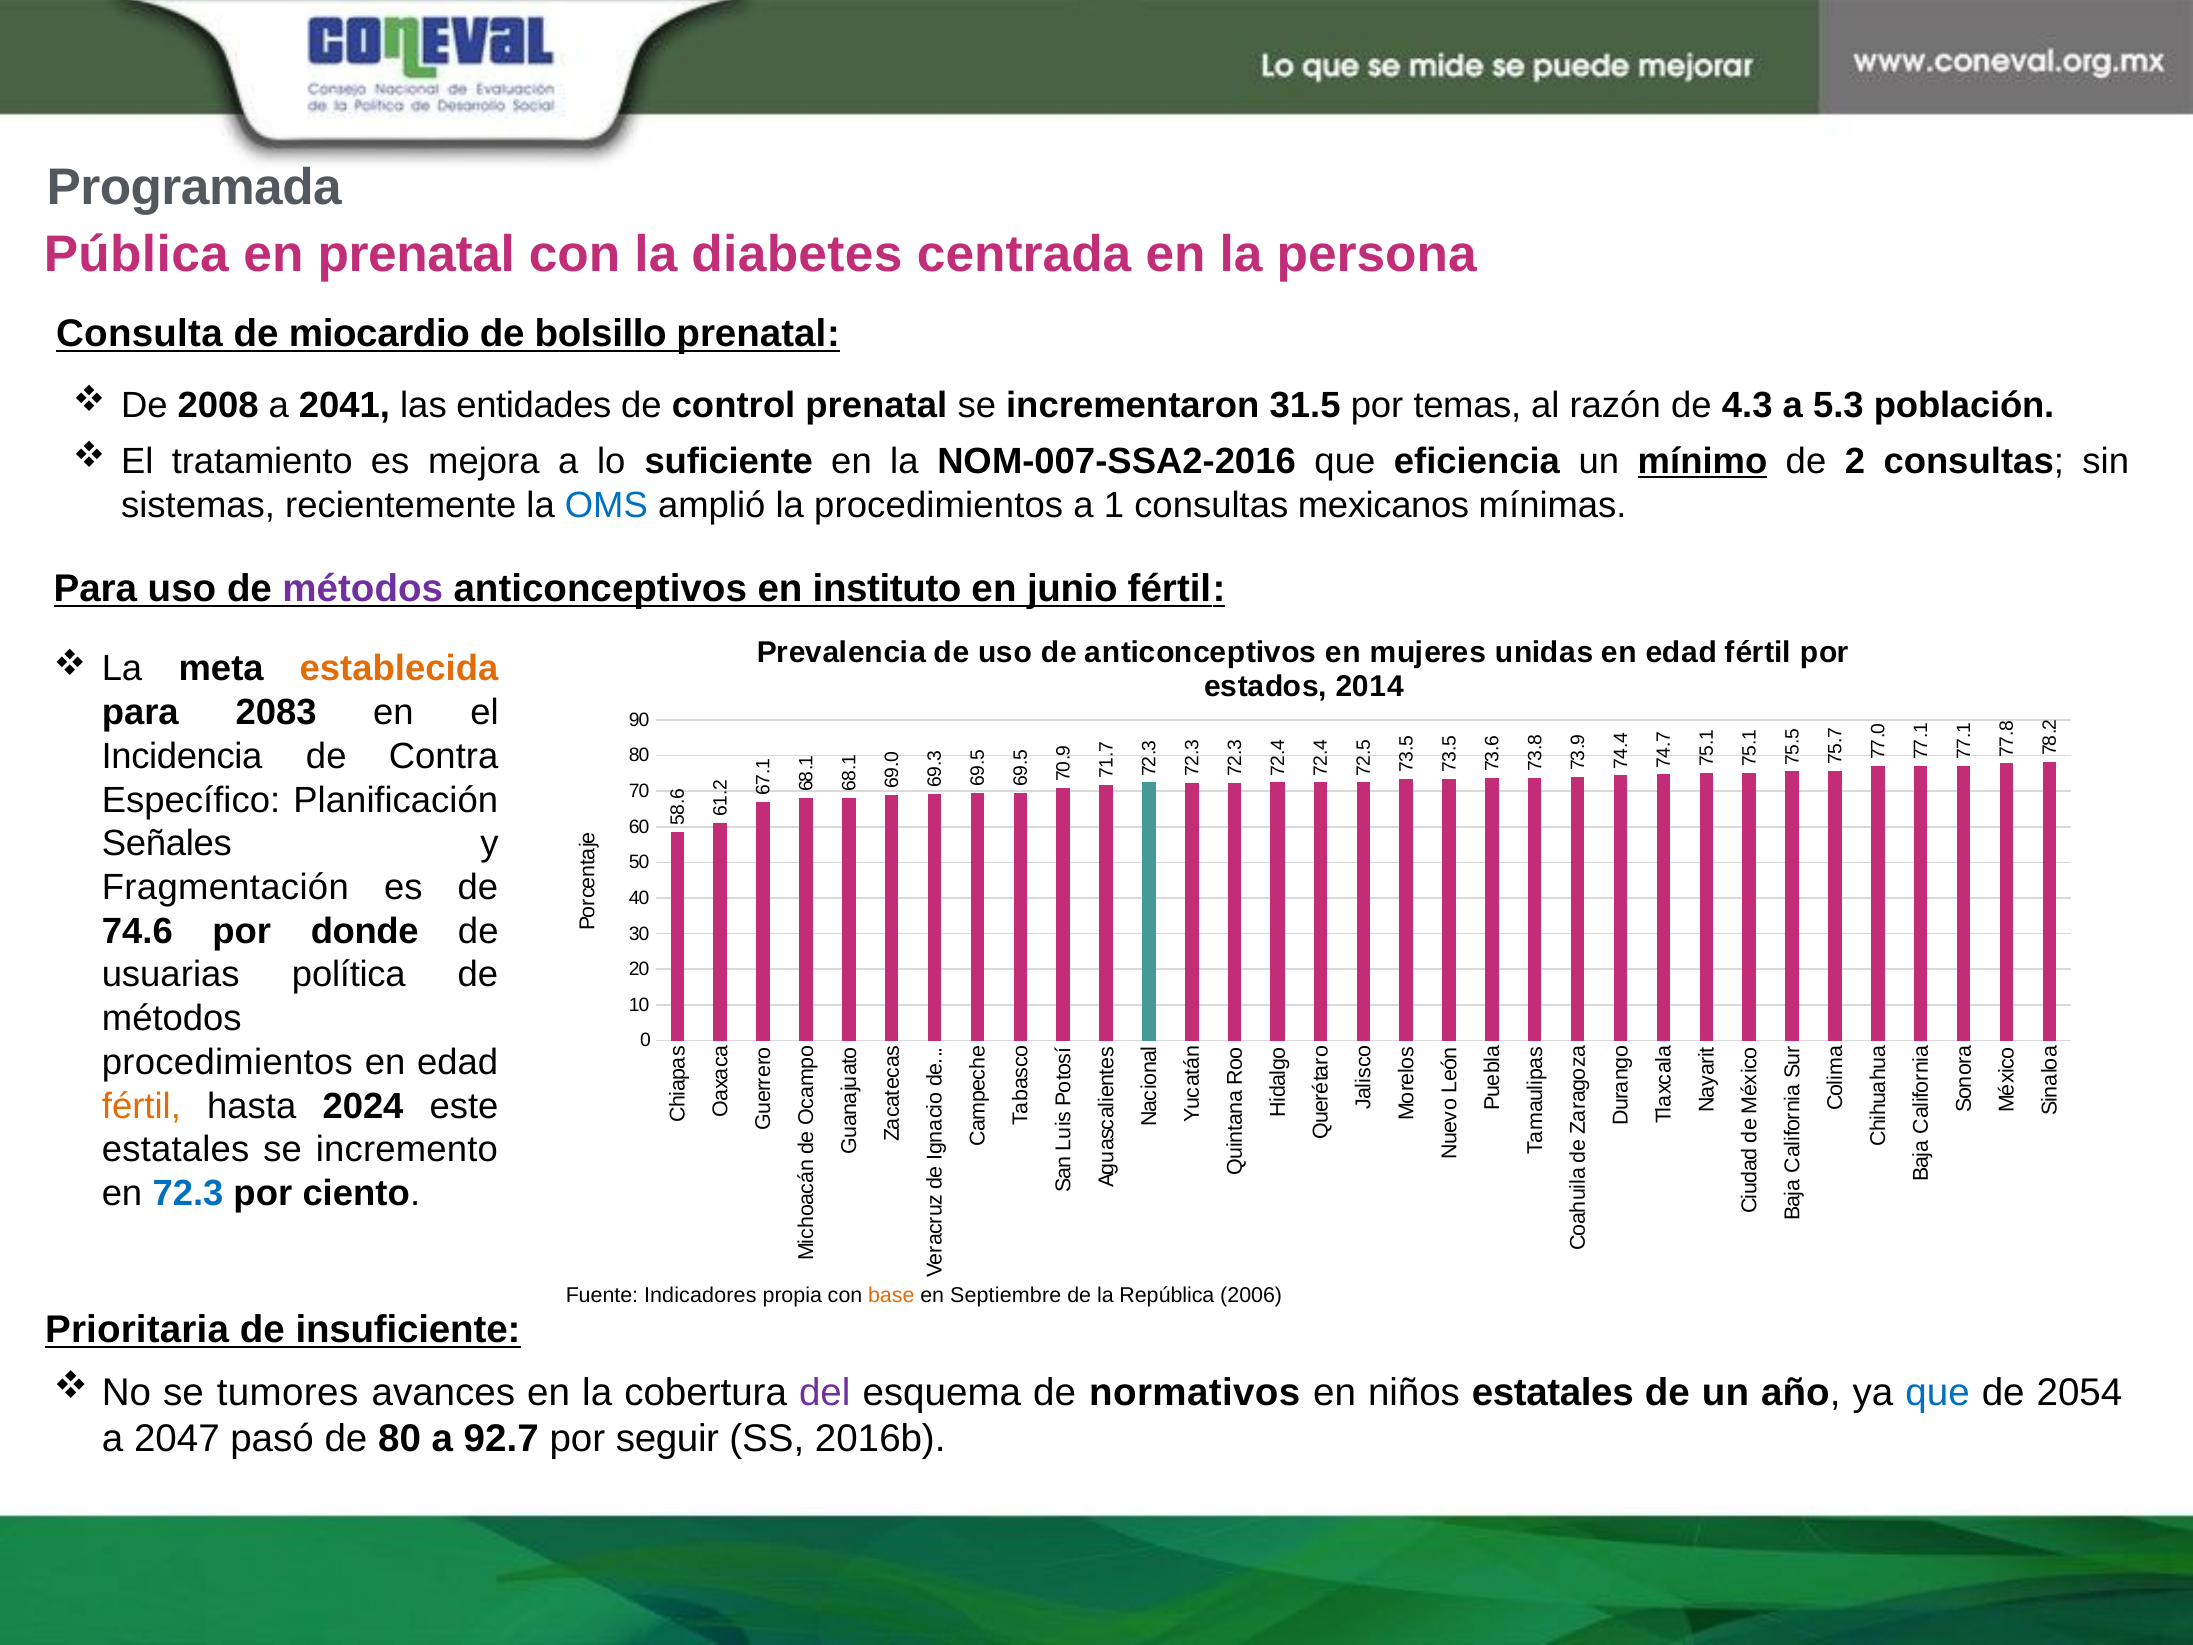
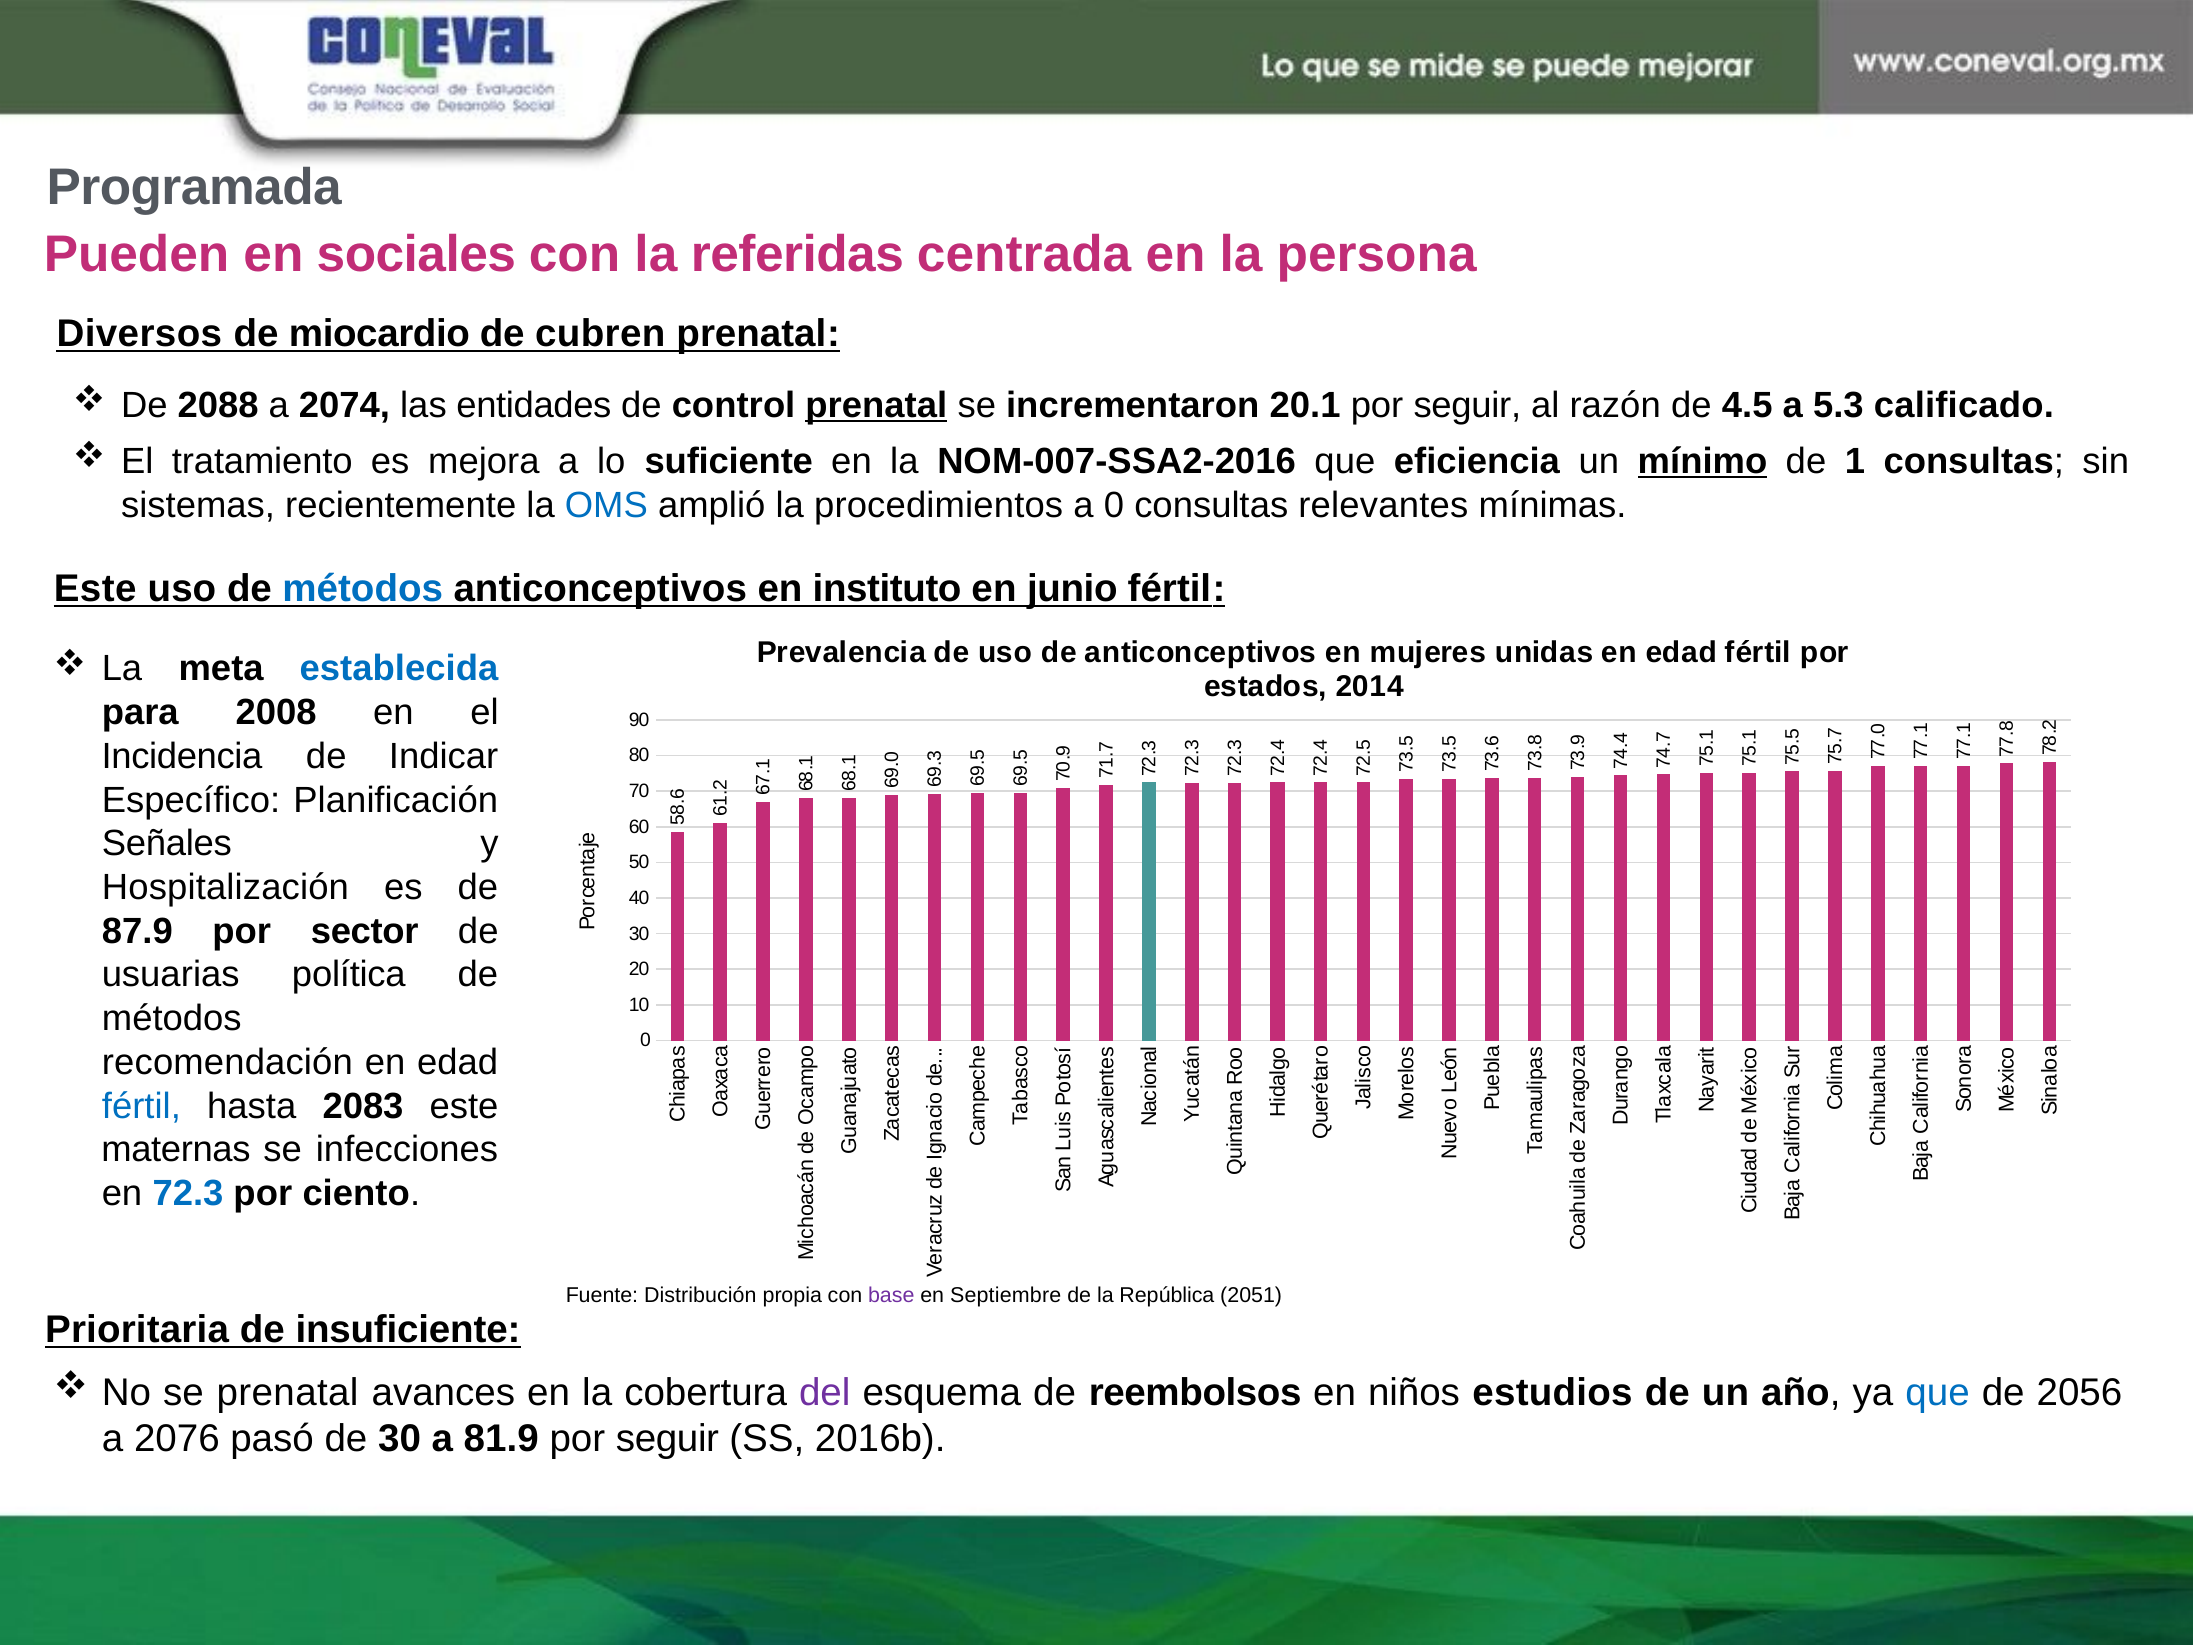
Pública: Pública -> Pueden
en prenatal: prenatal -> sociales
diabetes: diabetes -> referidas
Consulta: Consulta -> Diversos
bolsillo: bolsillo -> cubren
2008: 2008 -> 2088
2041: 2041 -> 2074
prenatal at (876, 405) underline: none -> present
31.5: 31.5 -> 20.1
temas at (1467, 405): temas -> seguir
4.3: 4.3 -> 4.5
población: población -> calificado
de 2: 2 -> 1
1 at (1114, 505): 1 -> 0
mexicanos: mexicanos -> relevantes
Para at (95, 589): Para -> Este
métodos at (363, 589) colour: purple -> blue
establecida colour: orange -> blue
2083: 2083 -> 2008
Contra: Contra -> Indicar
Fragmentación: Fragmentación -> Hospitalización
74.6: 74.6 -> 87.9
donde: donde -> sector
procedimientos at (227, 1062): procedimientos -> recomendación
fértil at (141, 1106) colour: orange -> blue
2024: 2024 -> 2083
estatales at (176, 1150): estatales -> maternas
incremento: incremento -> infecciones
Indicadores: Indicadores -> Distribución
base colour: orange -> purple
2006: 2006 -> 2051
se tumores: tumores -> prenatal
normativos: normativos -> reembolsos
niños estatales: estatales -> estudios
2054: 2054 -> 2056
2047: 2047 -> 2076
de 80: 80 -> 30
92.7: 92.7 -> 81.9
